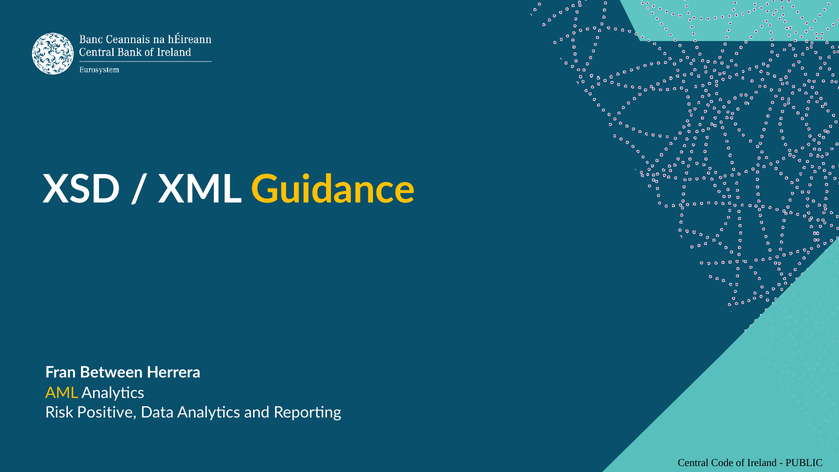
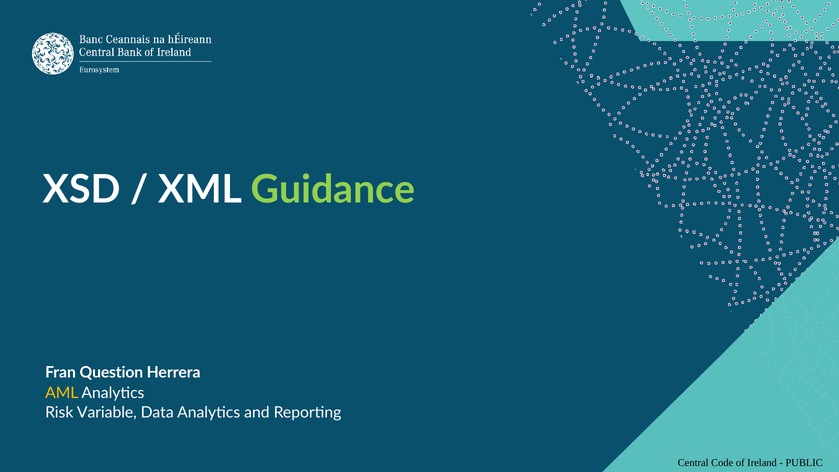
Guidance colour: yellow -> light green
Between: Between -> Question
Positive: Positive -> Variable
